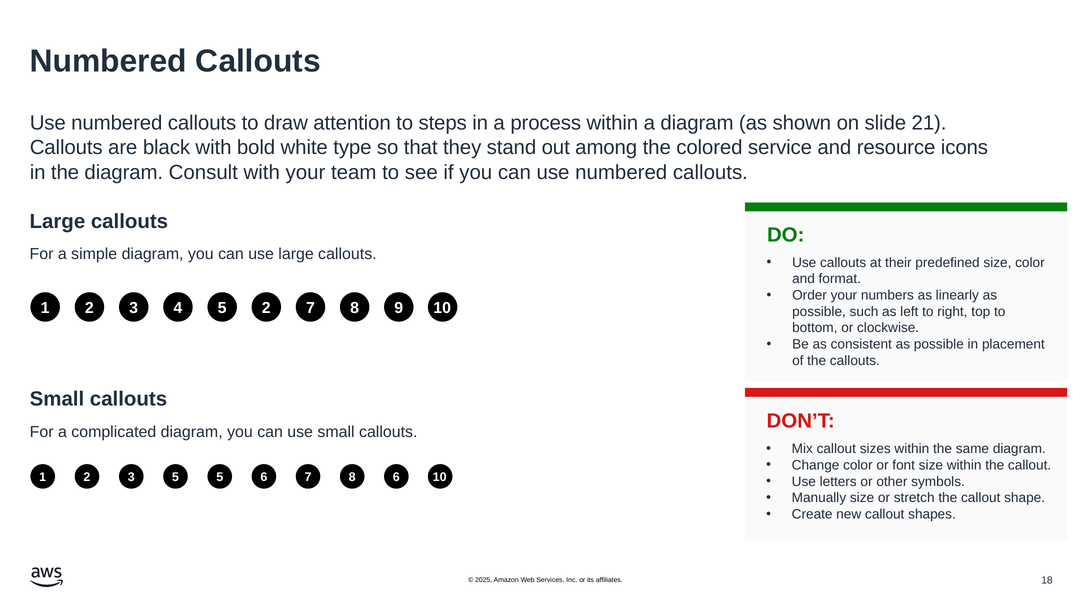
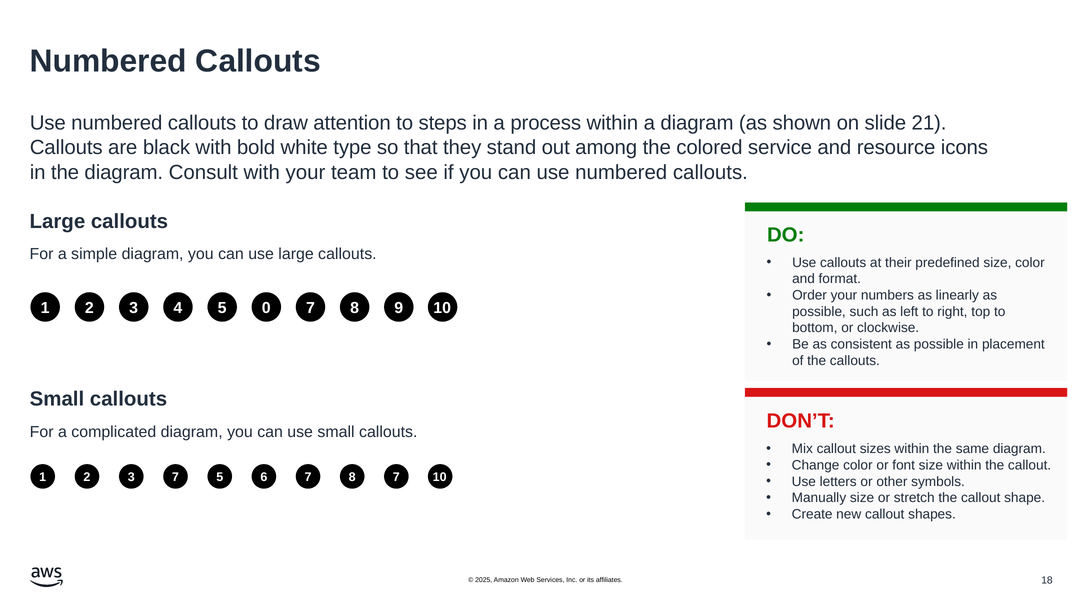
5 2: 2 -> 0
3 5: 5 -> 7
8 6: 6 -> 7
